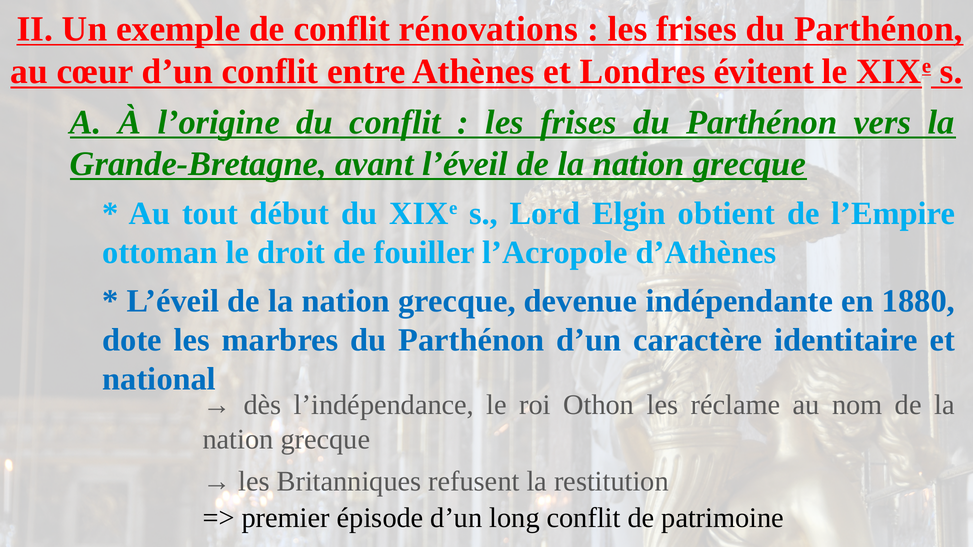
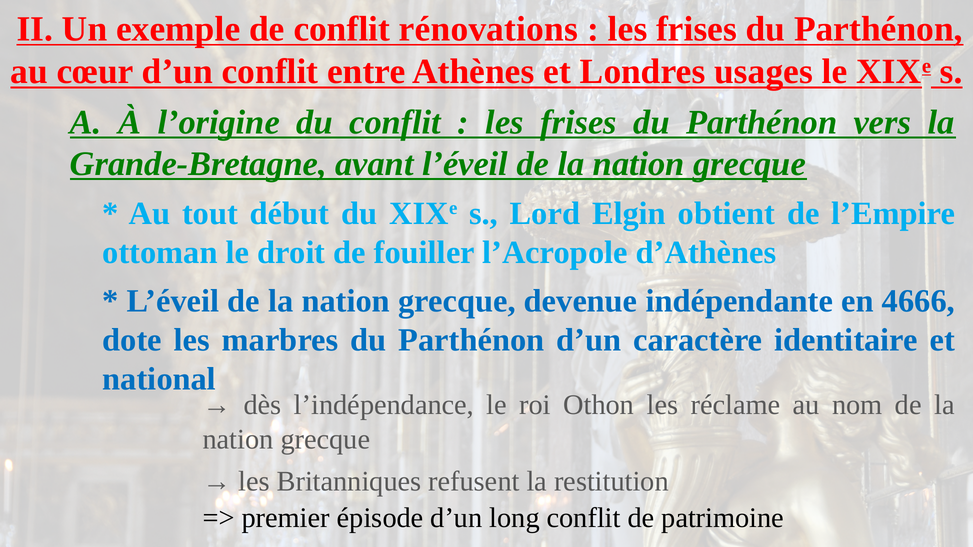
évitent: évitent -> usages
1880: 1880 -> 4666
